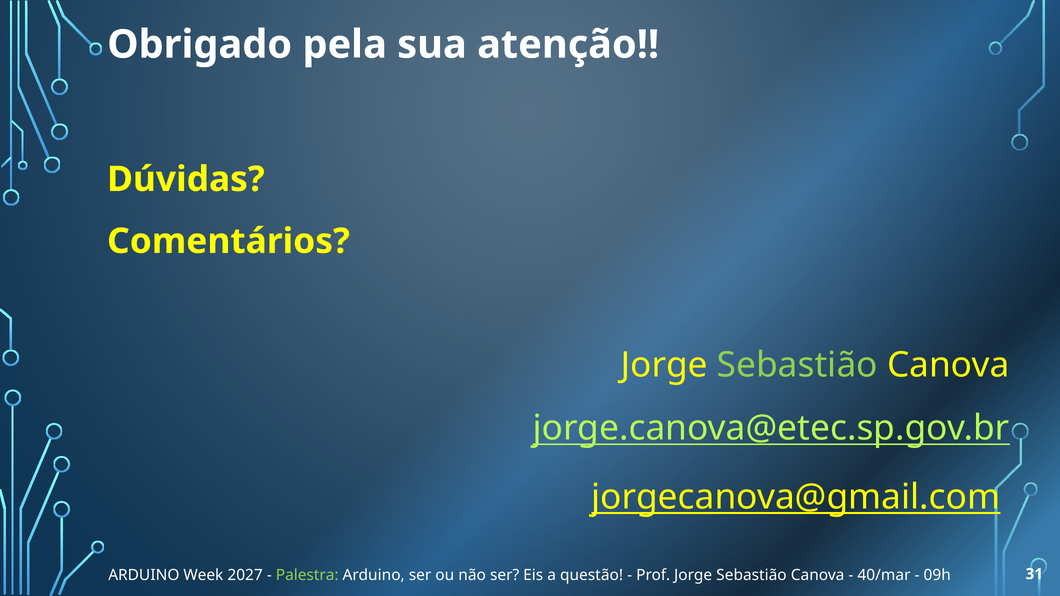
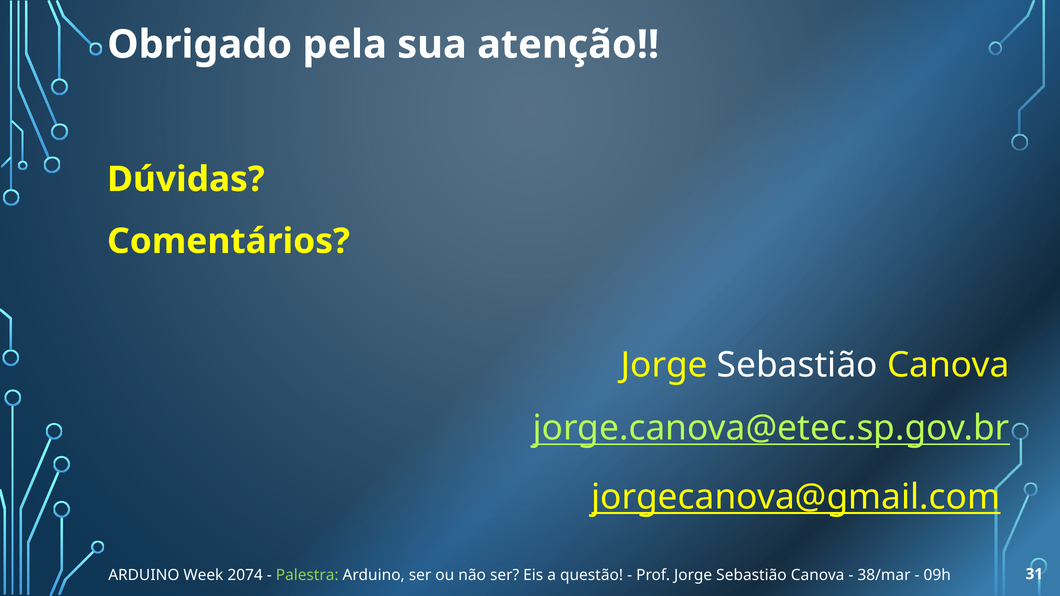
Sebastião at (797, 365) colour: light green -> white
2027: 2027 -> 2074
40/mar: 40/mar -> 38/mar
